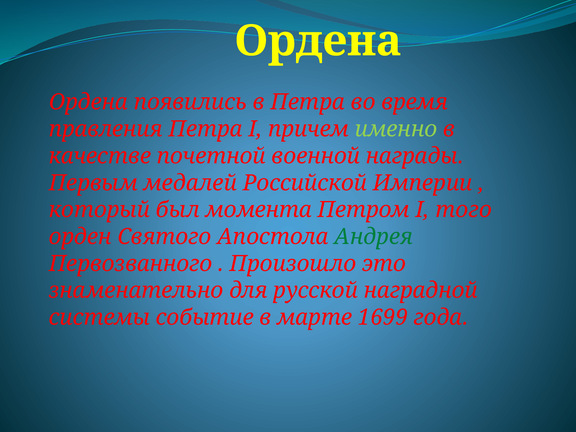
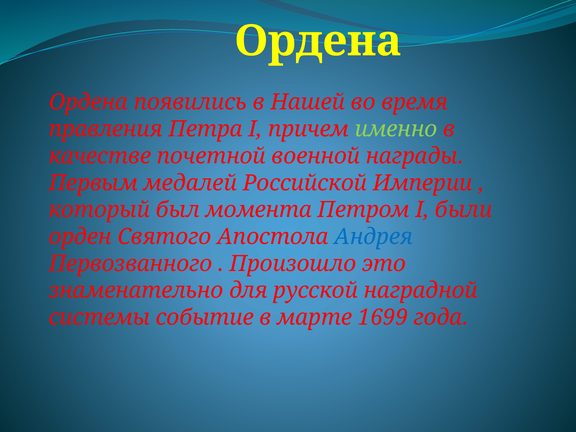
в Петра: Петра -> Нашей
того: того -> были
Андрея colour: green -> blue
